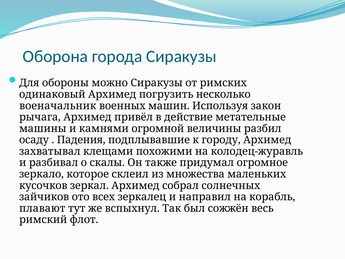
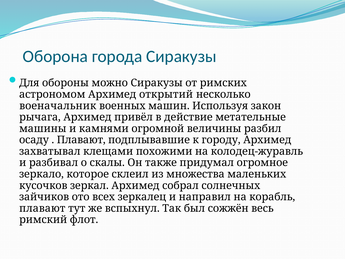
одинаковый: одинаковый -> астрономом
погрузить: погрузить -> открытий
Падения at (81, 140): Падения -> Плавают
